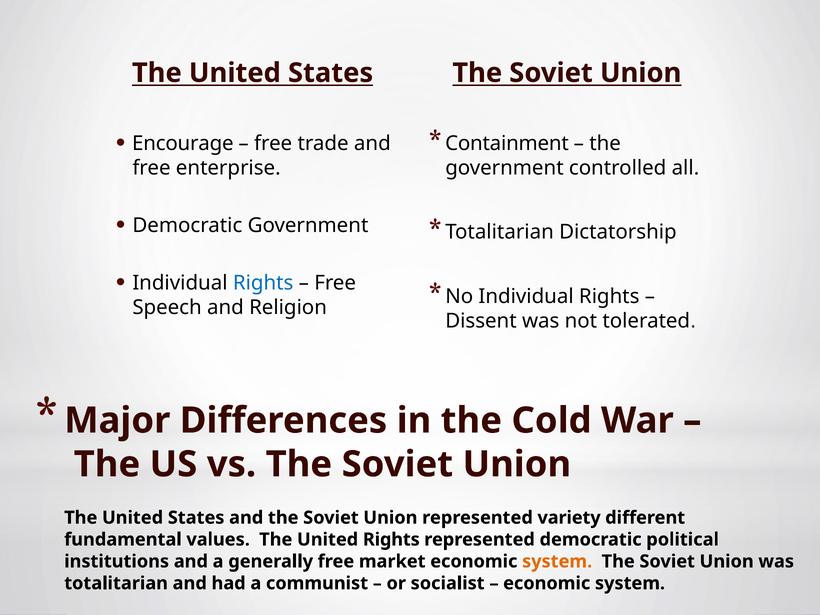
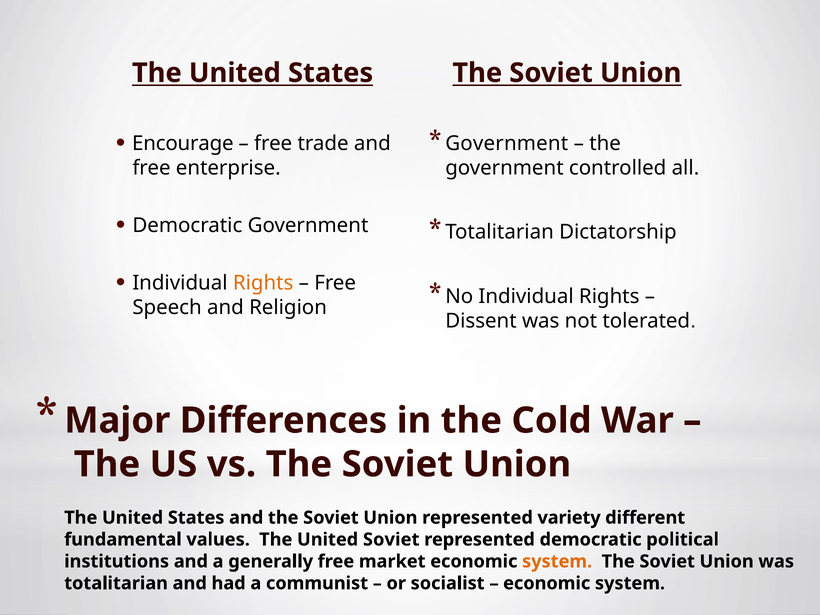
Containment at (507, 143): Containment -> Government
Rights at (263, 283) colour: blue -> orange
United Rights: Rights -> Soviet
